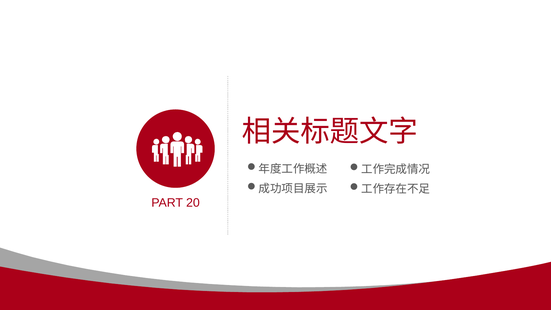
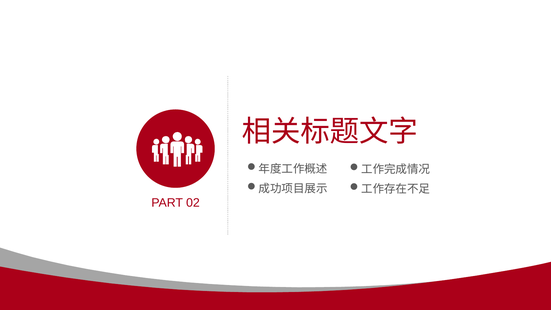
20: 20 -> 02
